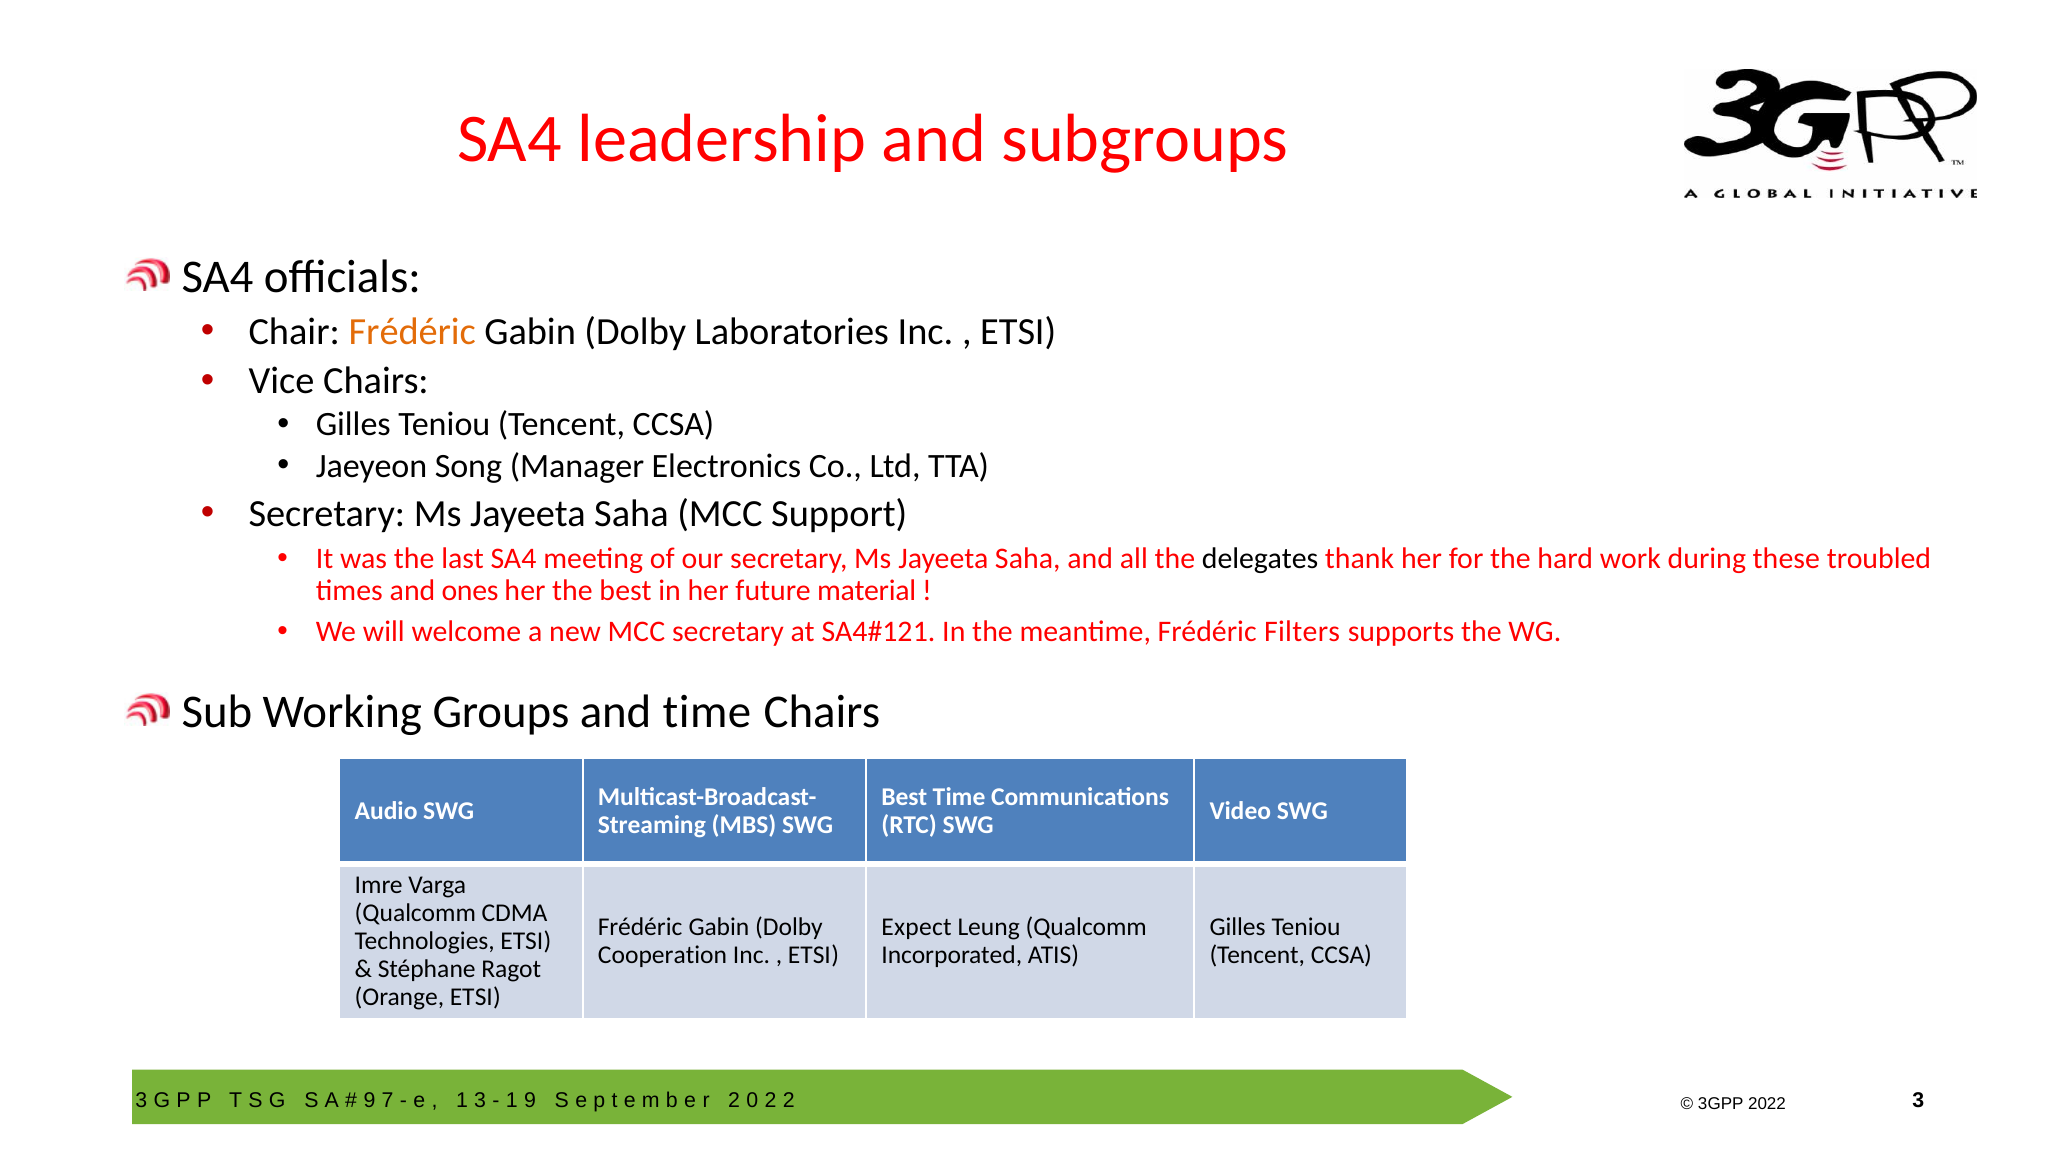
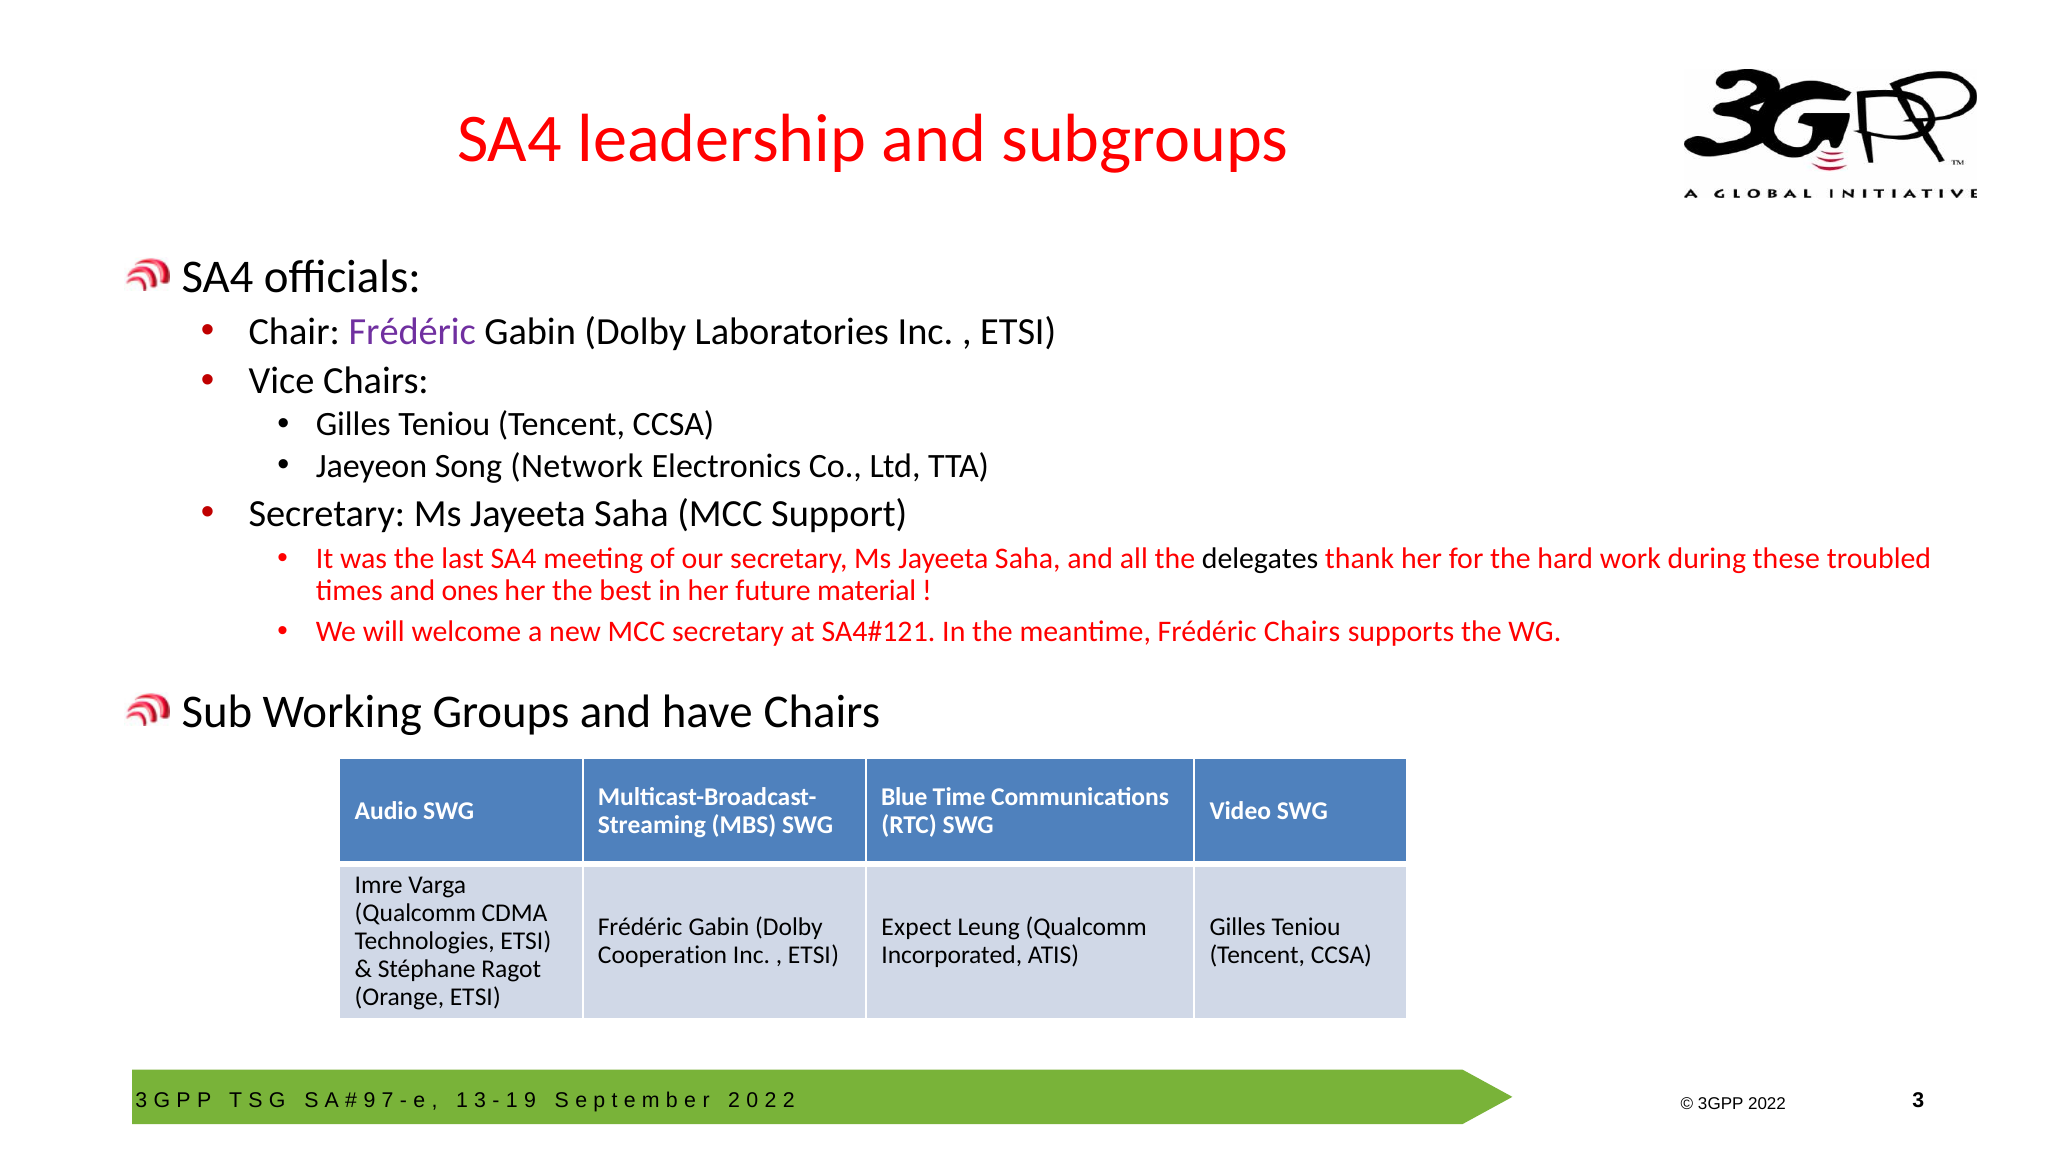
Frédéric at (412, 331) colour: orange -> purple
Manager: Manager -> Network
Frédéric Filters: Filters -> Chairs
and time: time -> have
Best at (904, 797): Best -> Blue
